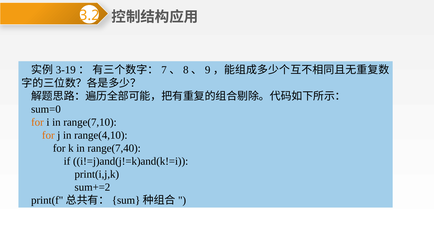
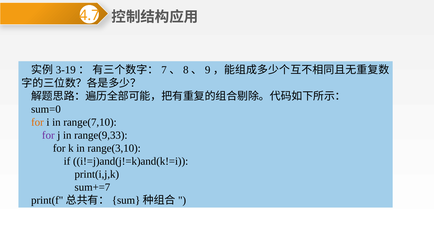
3.2: 3.2 -> 4.7
for at (48, 135) colour: orange -> purple
range(4,10: range(4,10 -> range(9,33
range(7,40: range(7,40 -> range(3,10
sum+=2: sum+=2 -> sum+=7
